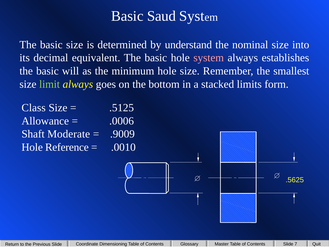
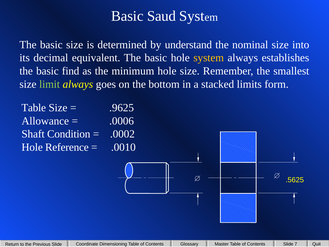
system colour: pink -> yellow
will: will -> find
Class at (34, 108): Class -> Table
.5125: .5125 -> .9625
Moderate: Moderate -> Condition
.9009: .9009 -> .0002
